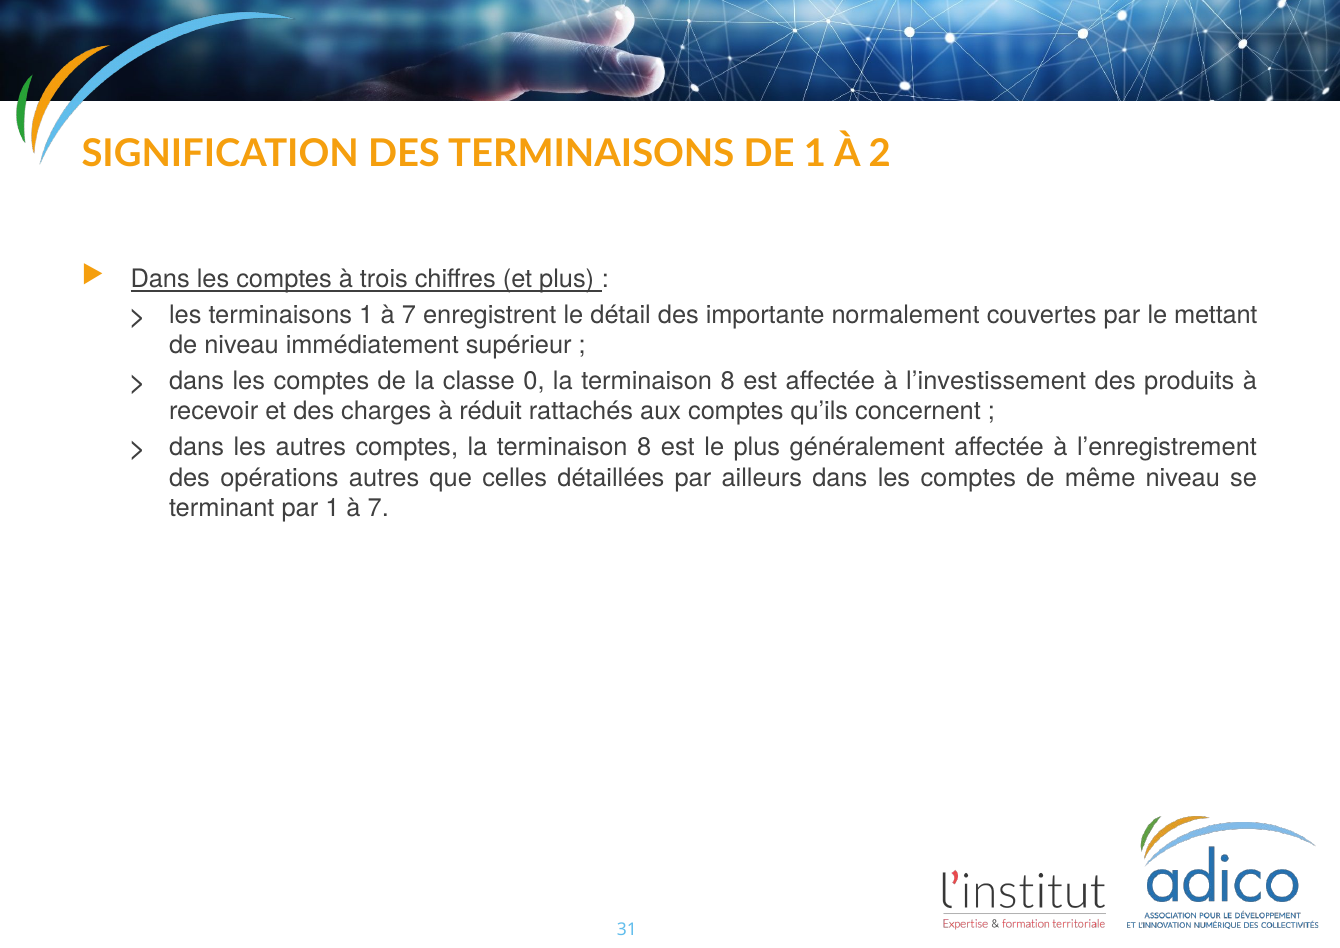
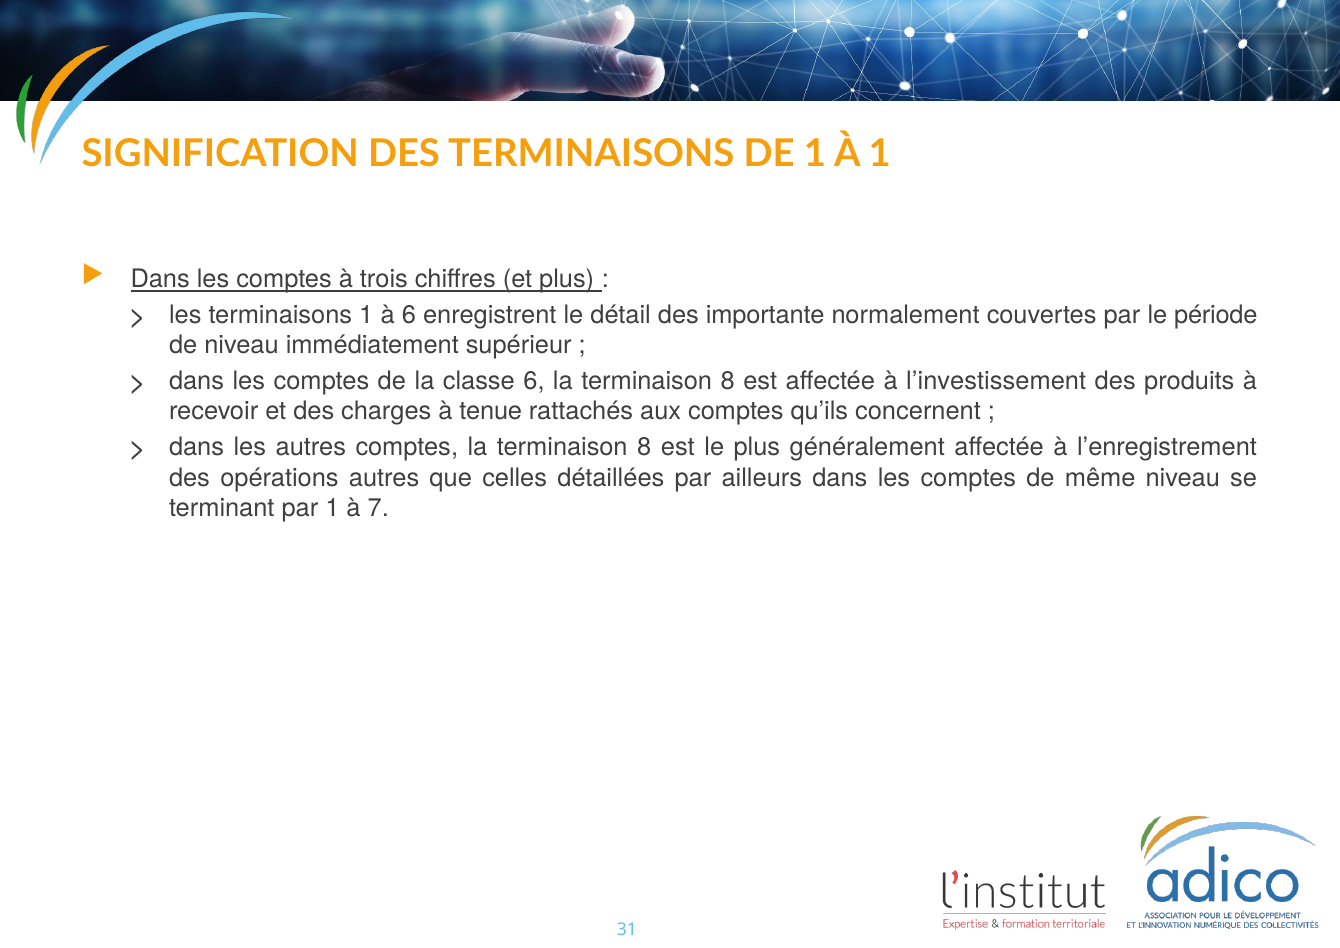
À 2: 2 -> 1
terminaisons 1 à 7: 7 -> 6
mettant: mettant -> période
classe 0: 0 -> 6
réduit: réduit -> tenue
